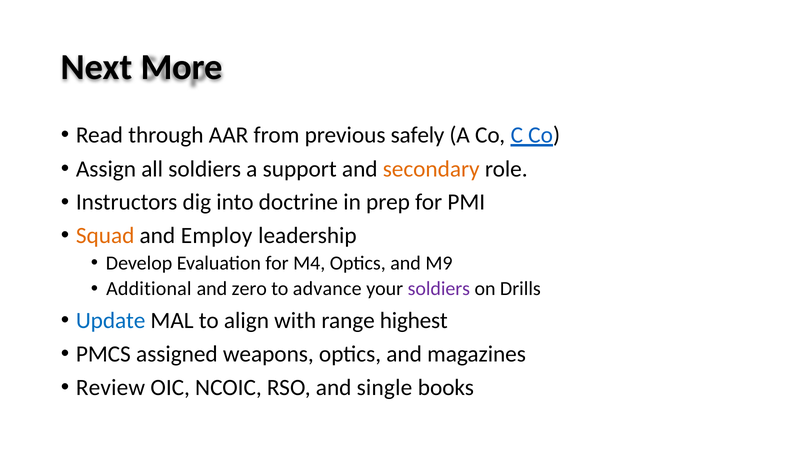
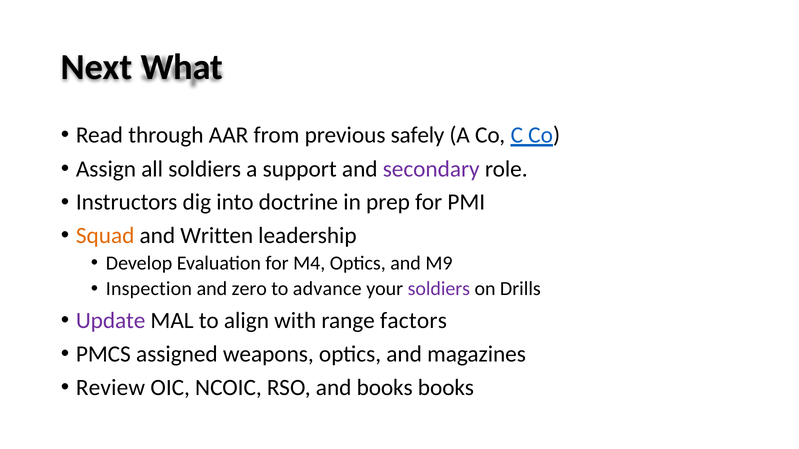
More: More -> What
secondary colour: orange -> purple
Employ: Employ -> Written
Additional: Additional -> Inspection
Update colour: blue -> purple
highest: highest -> factors
and single: single -> books
